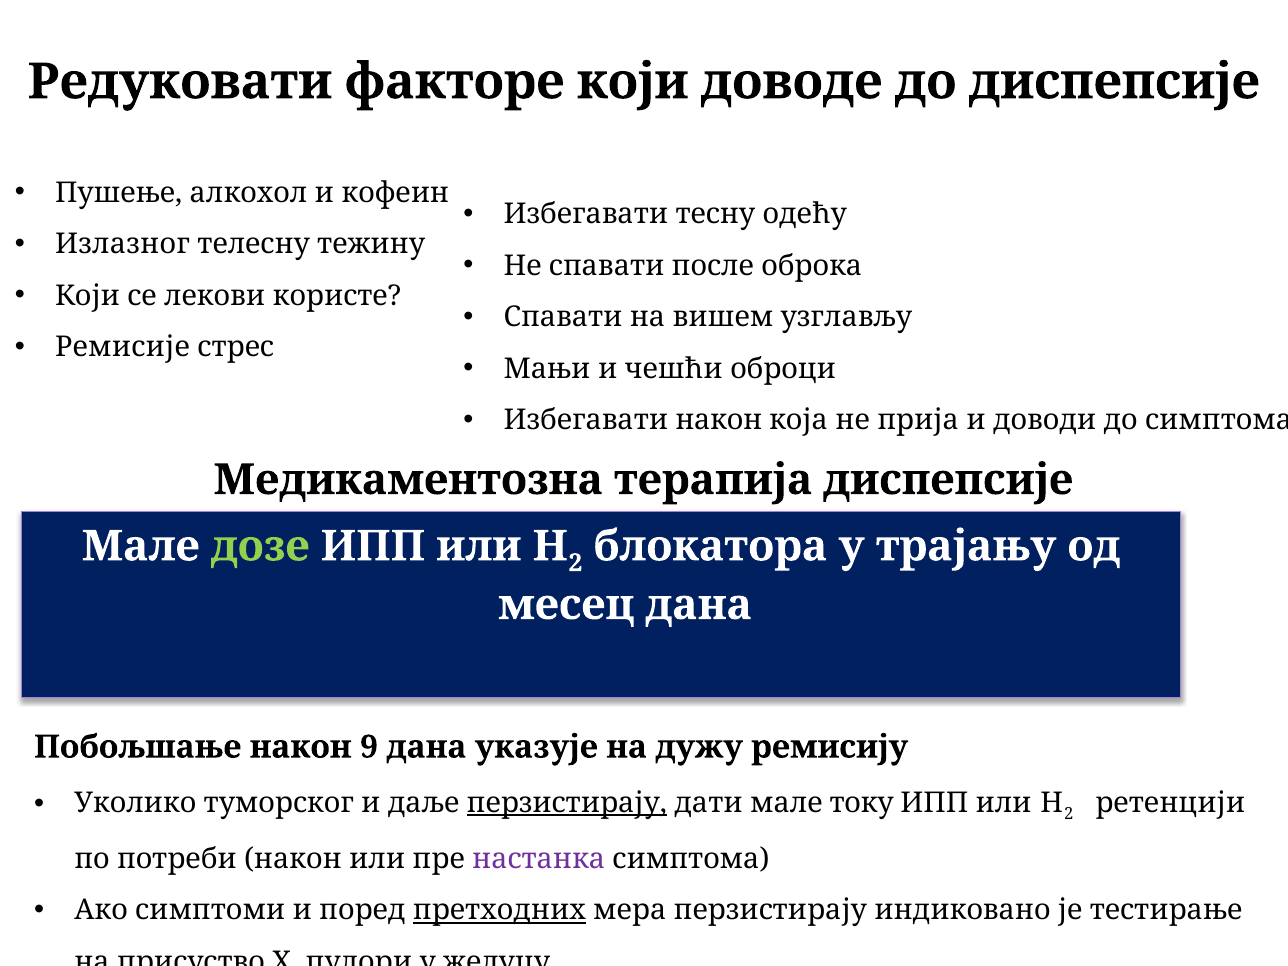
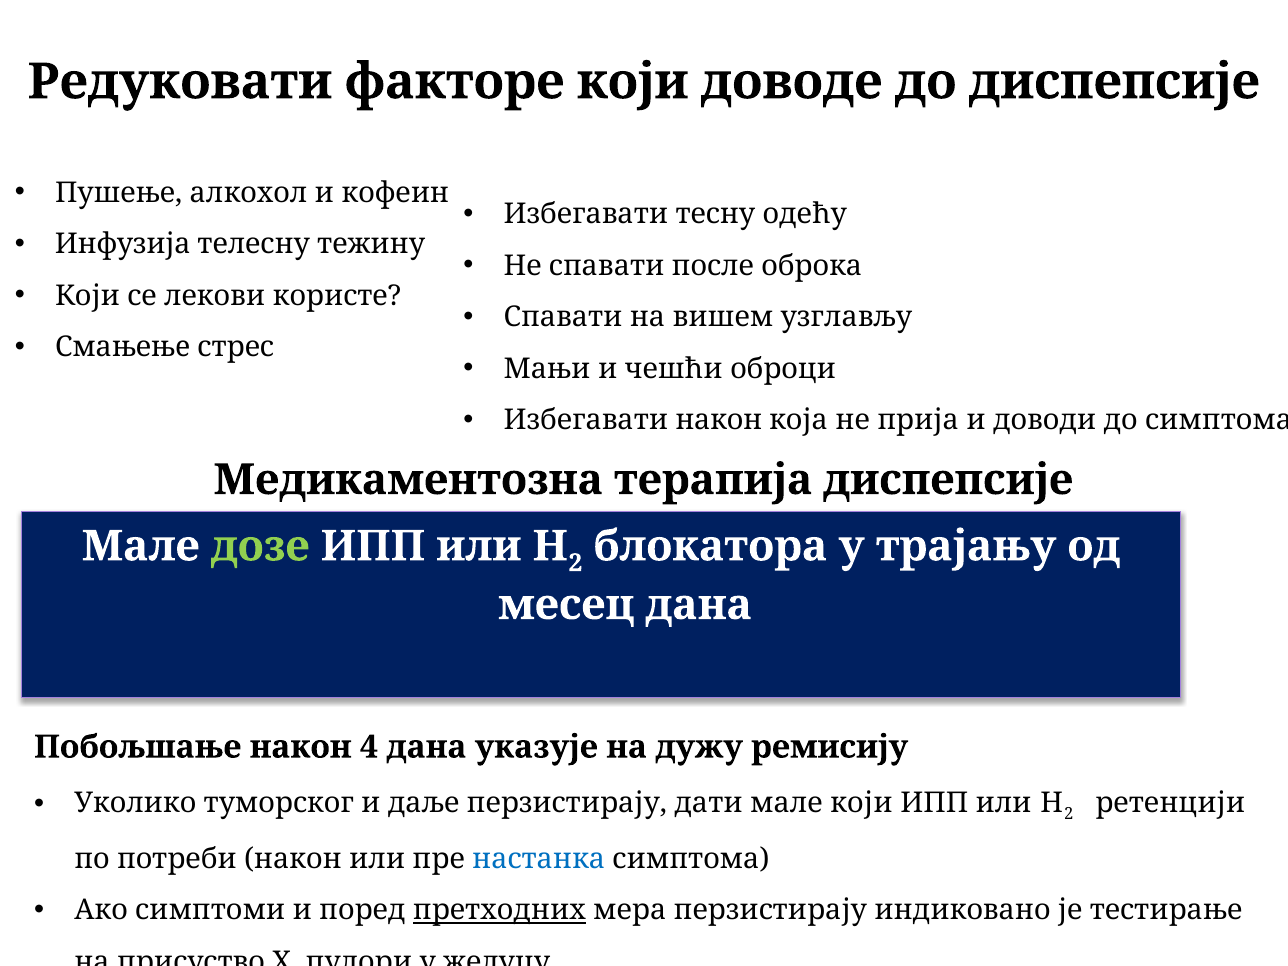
Излазног: Излазног -> Инфузија
Ремисије: Ремисије -> Смањењe
9: 9 -> 4
перзистирају at (567, 803) underline: present -> none
мале току: току -> који
настанка colour: purple -> blue
